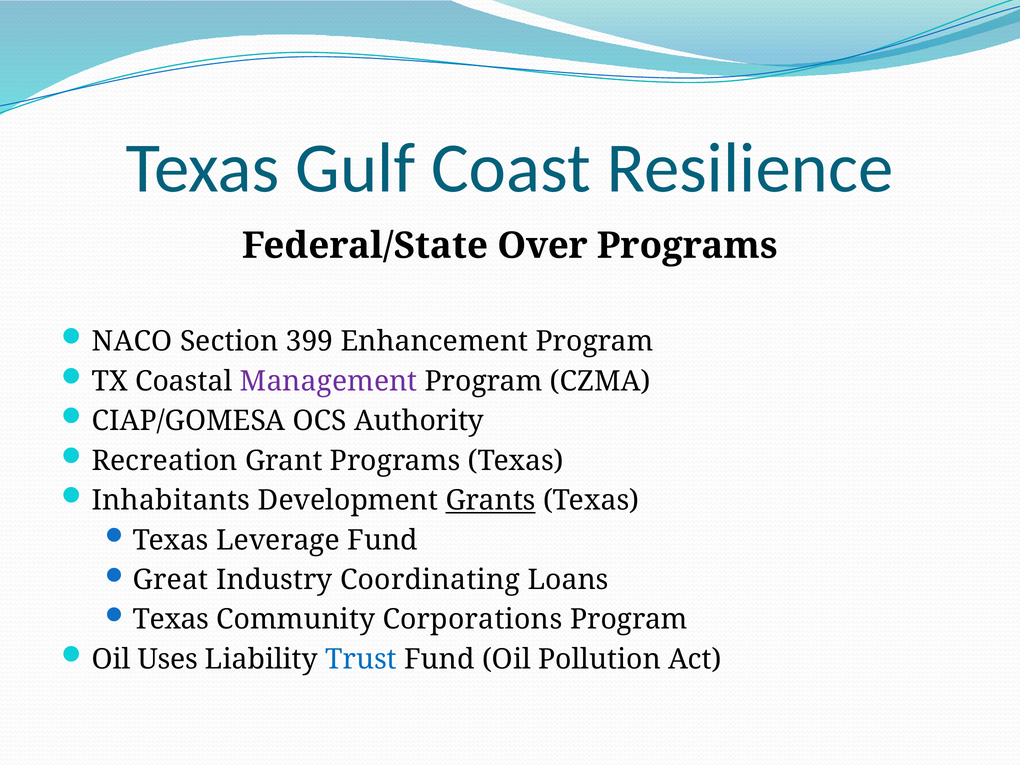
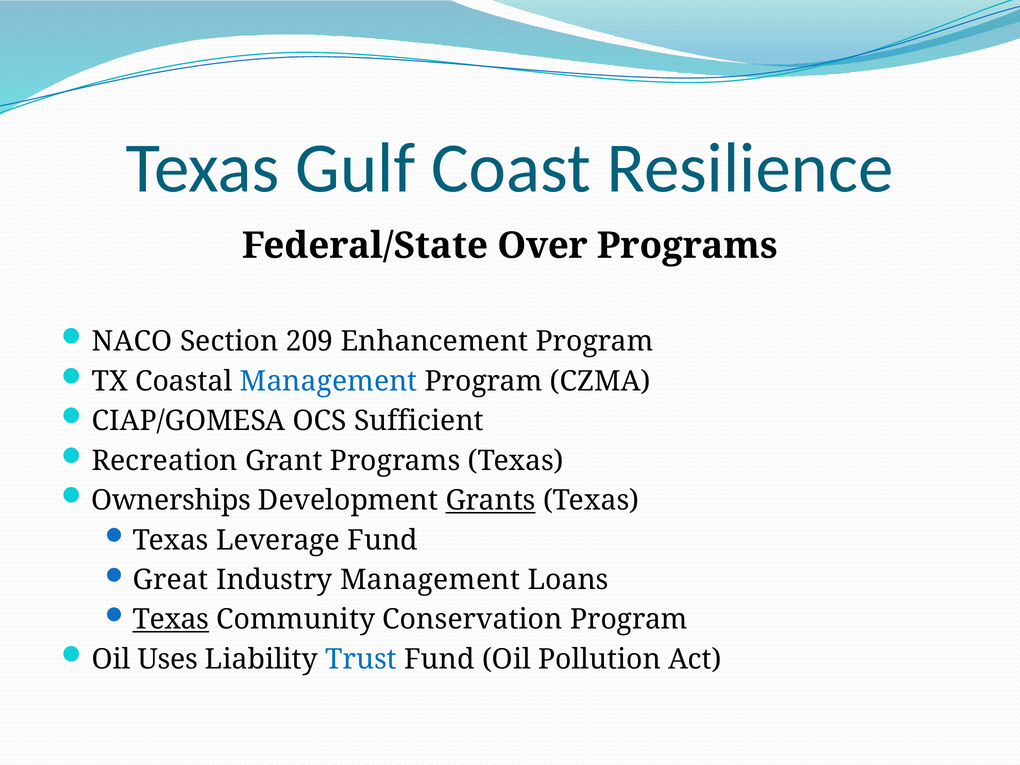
399: 399 -> 209
Management at (329, 381) colour: purple -> blue
Authority: Authority -> Sufficient
Inhabitants: Inhabitants -> Ownerships
Industry Coordinating: Coordinating -> Management
Texas at (171, 620) underline: none -> present
Corporations: Corporations -> Conservation
